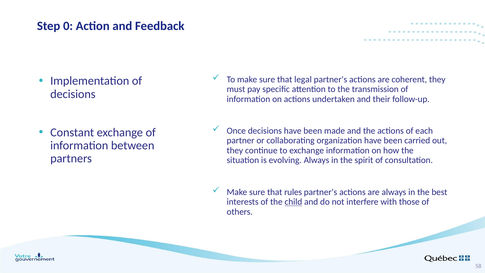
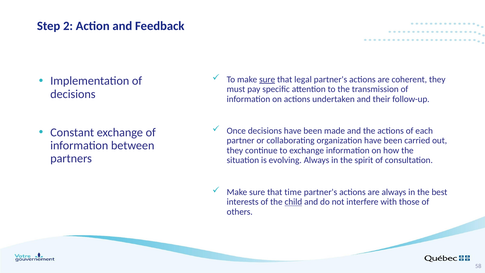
0: 0 -> 2
sure at (267, 79) underline: none -> present
rules: rules -> time
